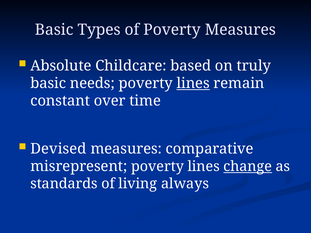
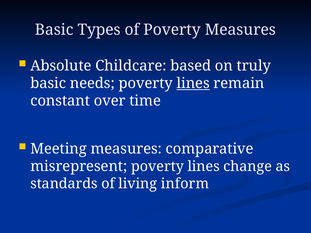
Devised: Devised -> Meeting
change underline: present -> none
always: always -> inform
